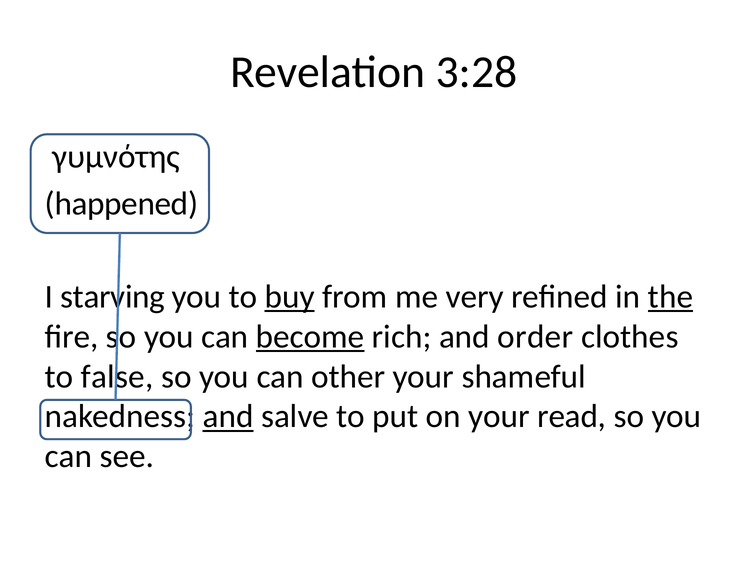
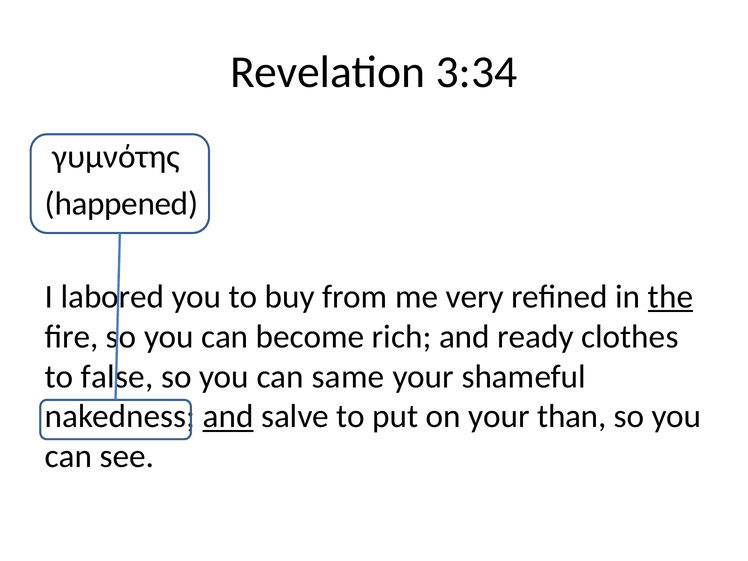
3:28: 3:28 -> 3:34
starving: starving -> labored
buy underline: present -> none
become underline: present -> none
order: order -> ready
other: other -> same
read: read -> than
